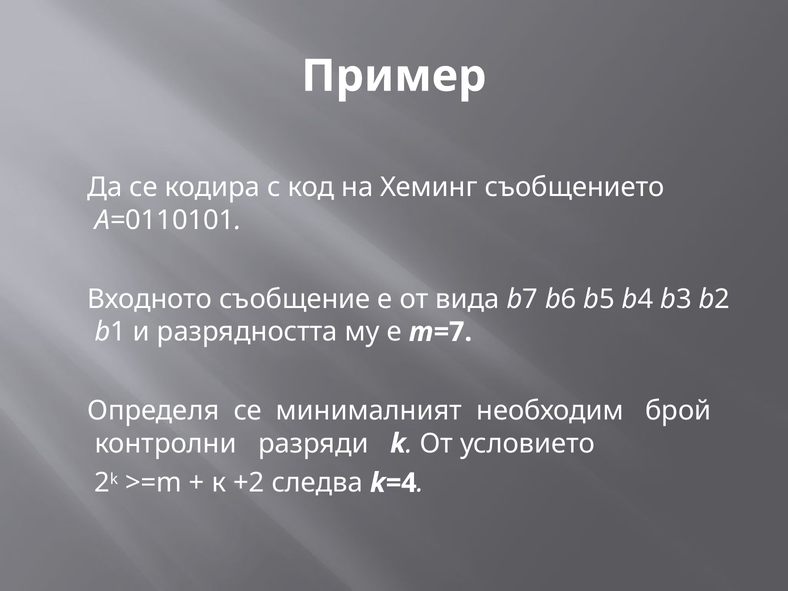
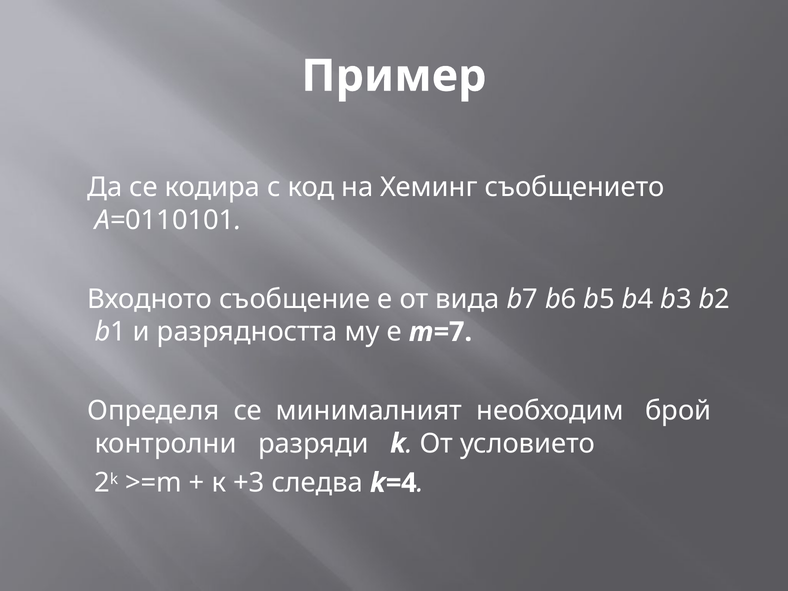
+2: +2 -> +3
